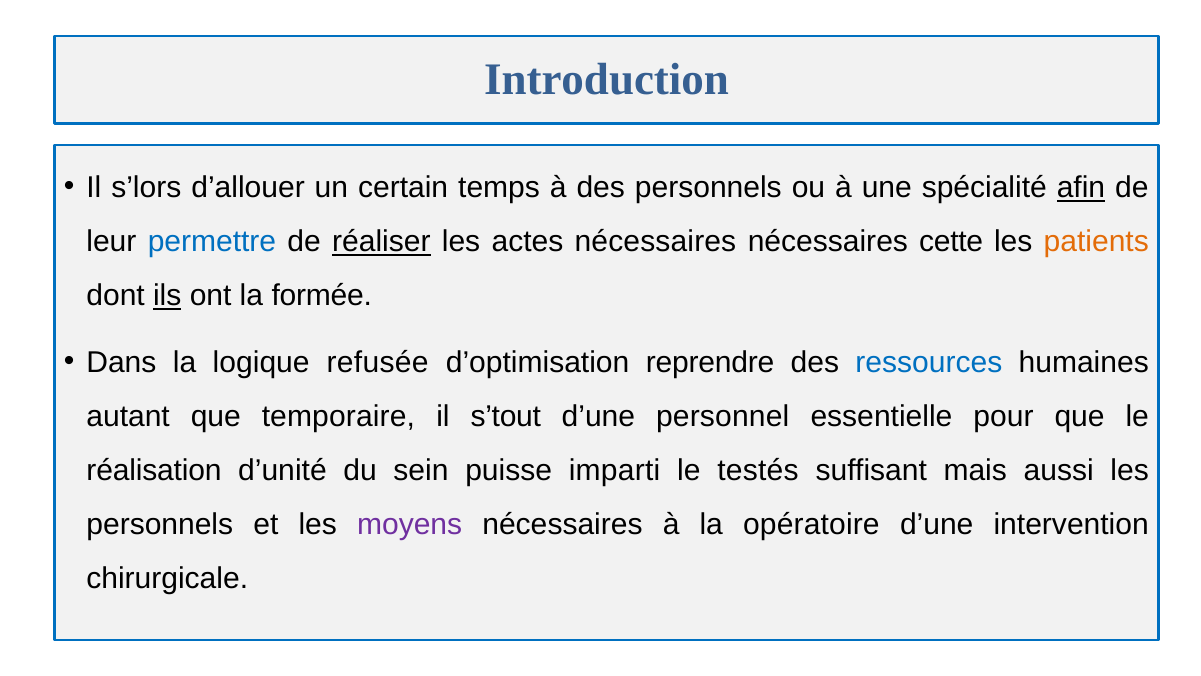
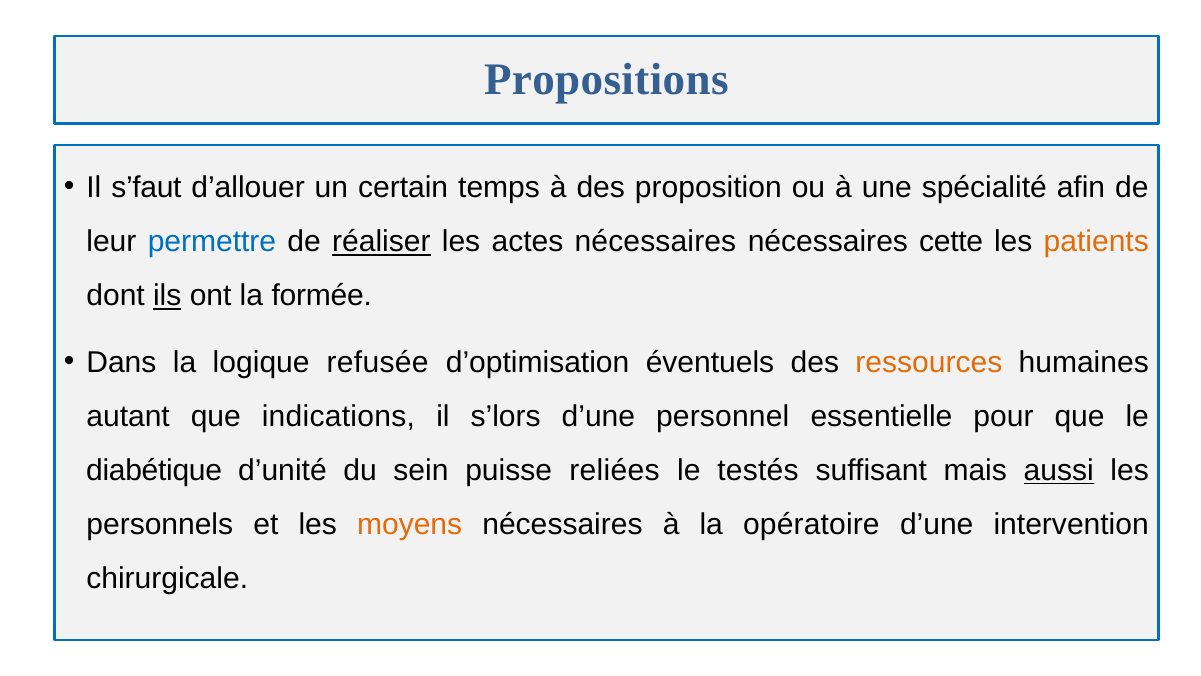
Introduction: Introduction -> Propositions
s’lors: s’lors -> s’faut
des personnels: personnels -> proposition
afin underline: present -> none
reprendre: reprendre -> éventuels
ressources colour: blue -> orange
temporaire: temporaire -> indications
s’tout: s’tout -> s’lors
réalisation: réalisation -> diabétique
imparti: imparti -> reliées
aussi underline: none -> present
moyens colour: purple -> orange
